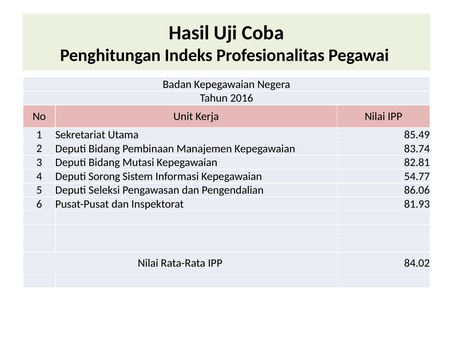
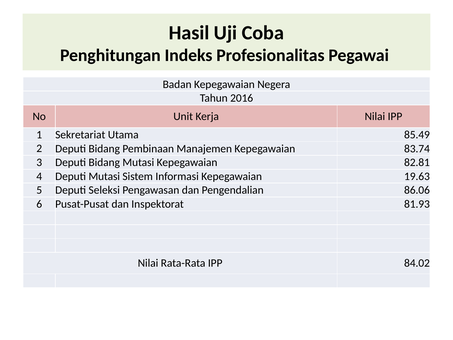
Deputi Sorong: Sorong -> Mutasi
54.77: 54.77 -> 19.63
